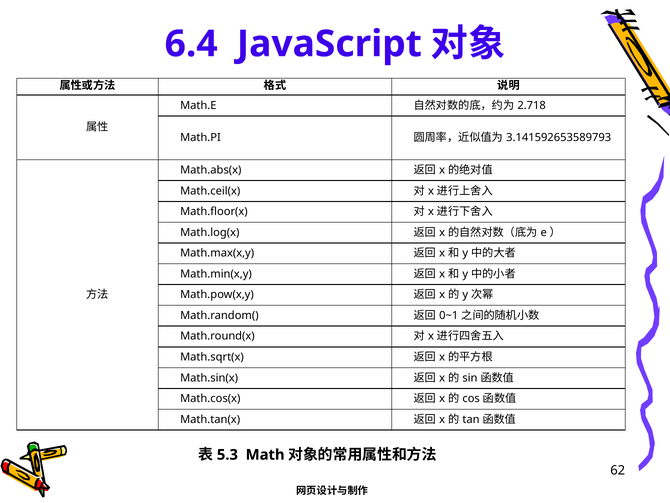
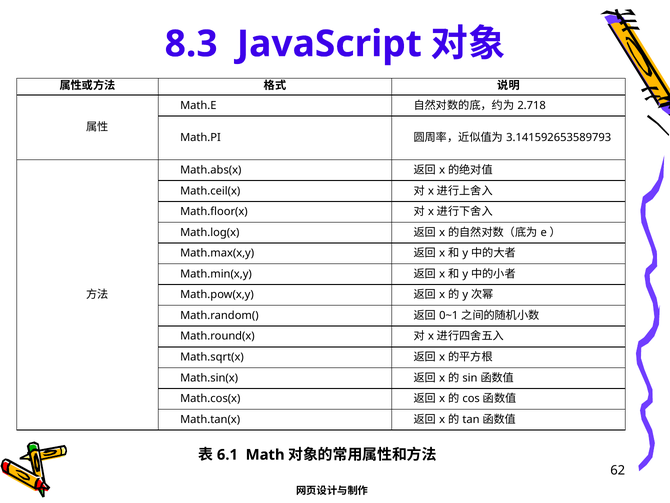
6.4: 6.4 -> 8.3
5.3: 5.3 -> 6.1
